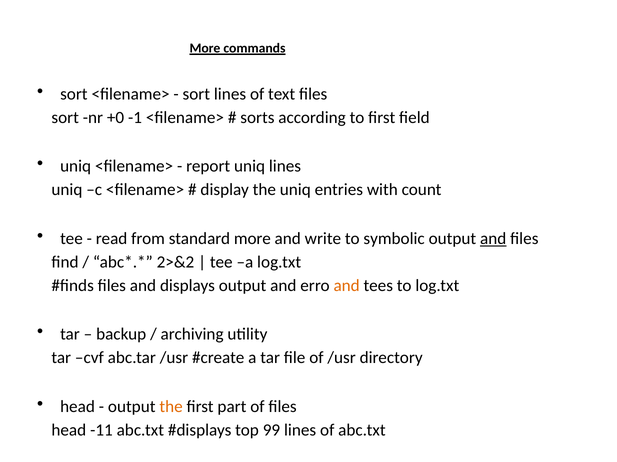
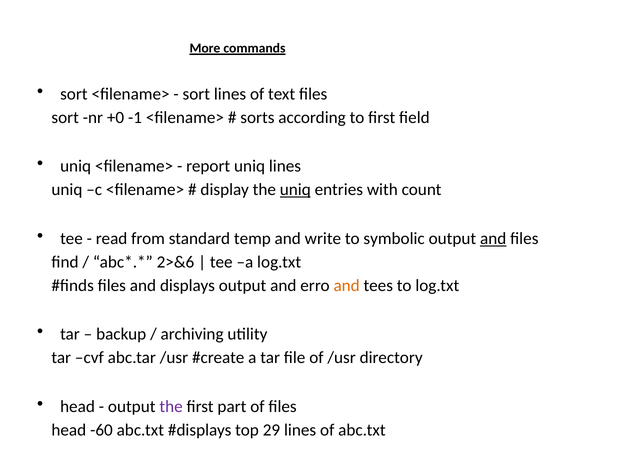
uniq at (295, 190) underline: none -> present
standard more: more -> temp
2>&2: 2>&2 -> 2>&6
the at (171, 407) colour: orange -> purple
-11: -11 -> -60
99: 99 -> 29
